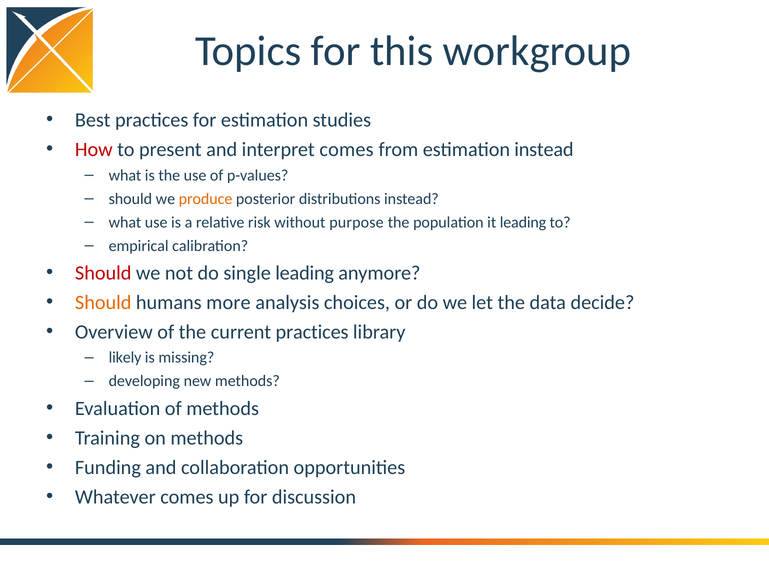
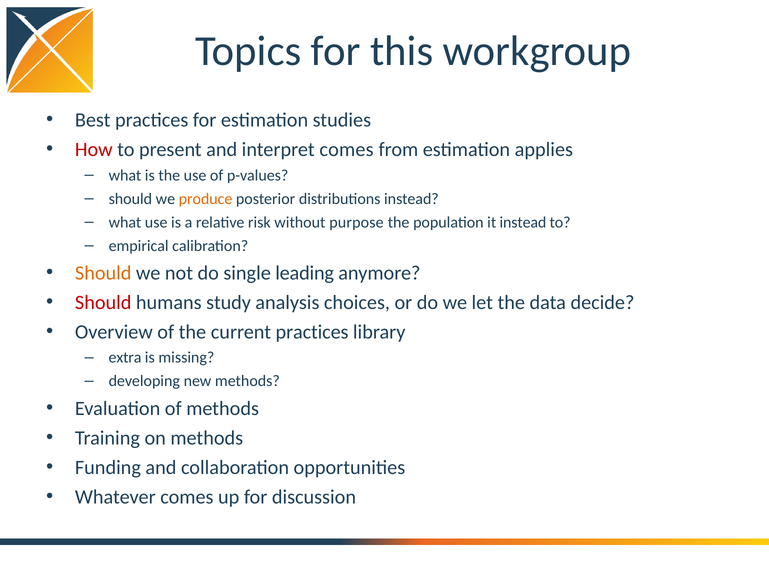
estimation instead: instead -> applies
it leading: leading -> instead
Should at (103, 273) colour: red -> orange
Should at (103, 302) colour: orange -> red
more: more -> study
likely: likely -> extra
